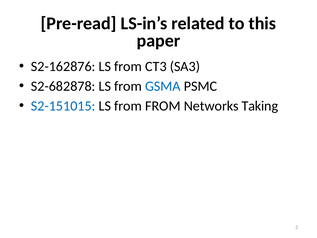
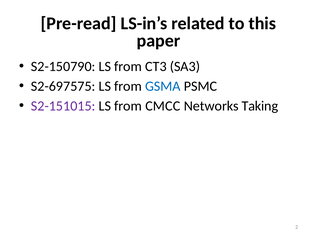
S2-162876: S2-162876 -> S2-150790
S2-682878: S2-682878 -> S2-697575
S2-151015 colour: blue -> purple
from FROM: FROM -> CMCC
